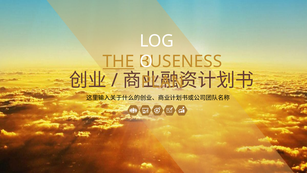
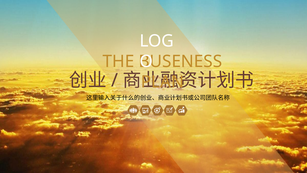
THE underline: present -> none
